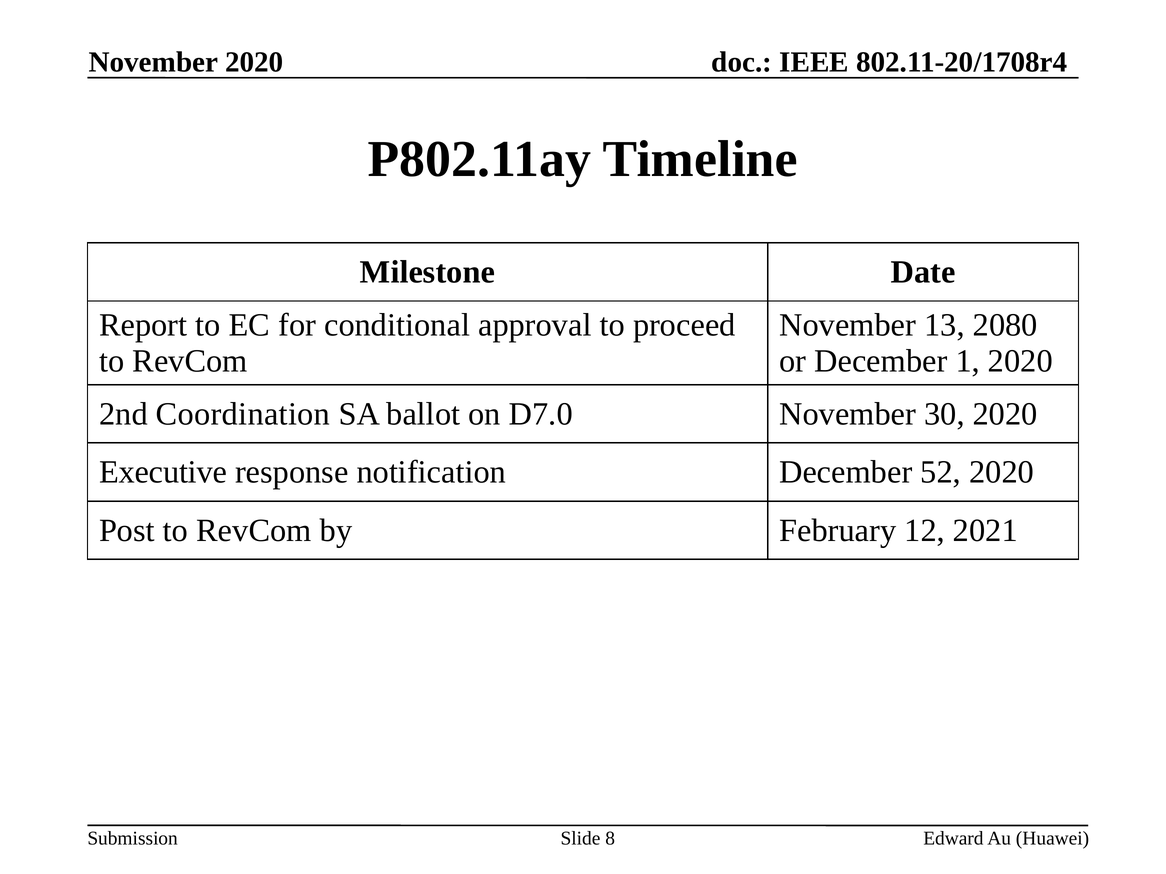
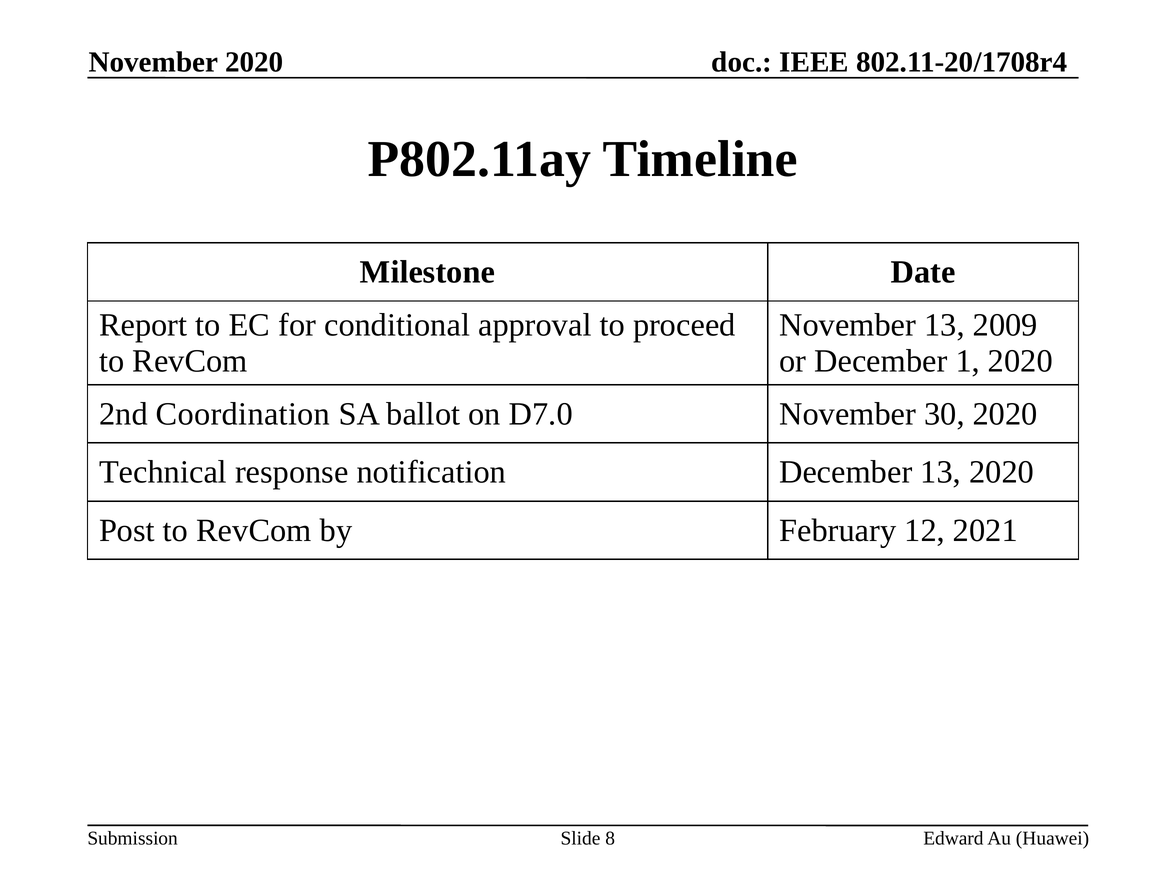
2080: 2080 -> 2009
Executive: Executive -> Technical
December 52: 52 -> 13
